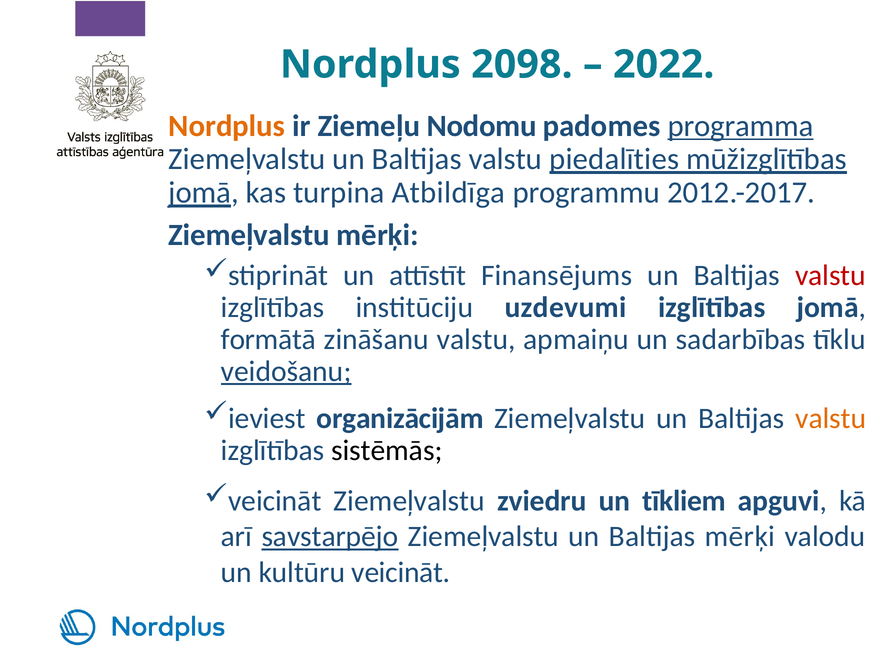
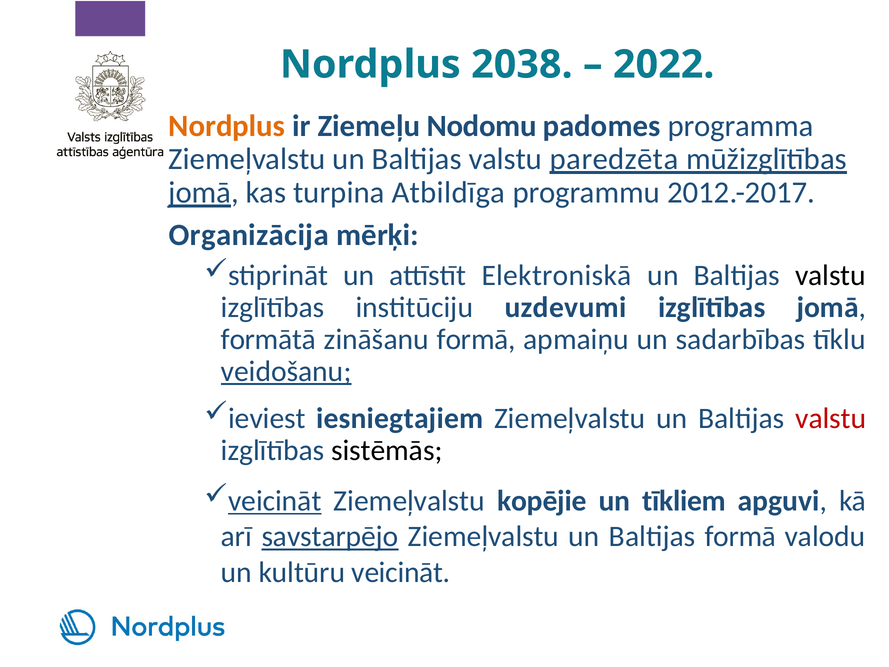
2098: 2098 -> 2038
programma underline: present -> none
piedalīties: piedalīties -> paredzēta
Ziemeļvalstu at (249, 235): Ziemeļvalstu -> Organizācija
Finansējums: Finansējums -> Elektroniskā
valstu at (830, 275) colour: red -> black
zināšanu valstu: valstu -> formā
organizācijām: organizācijām -> iesniegtajiem
valstu at (831, 418) colour: orange -> red
veicināt at (275, 501) underline: none -> present
zviedru: zviedru -> kopējie
Baltijas mērķi: mērķi -> formā
